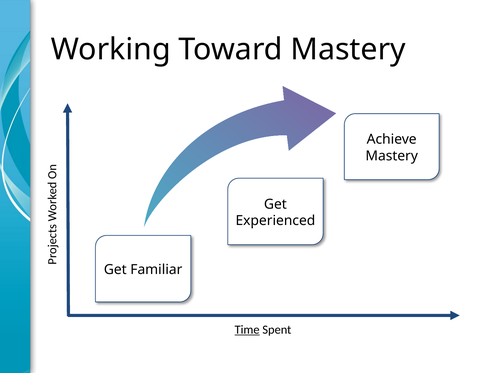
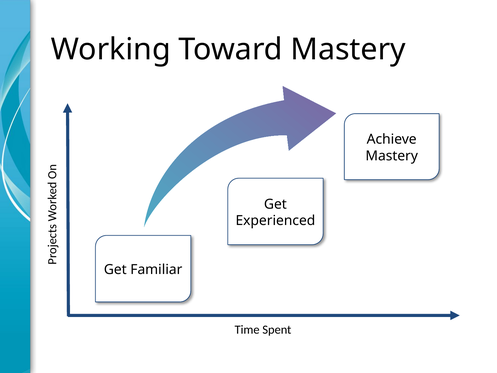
Time underline: present -> none
